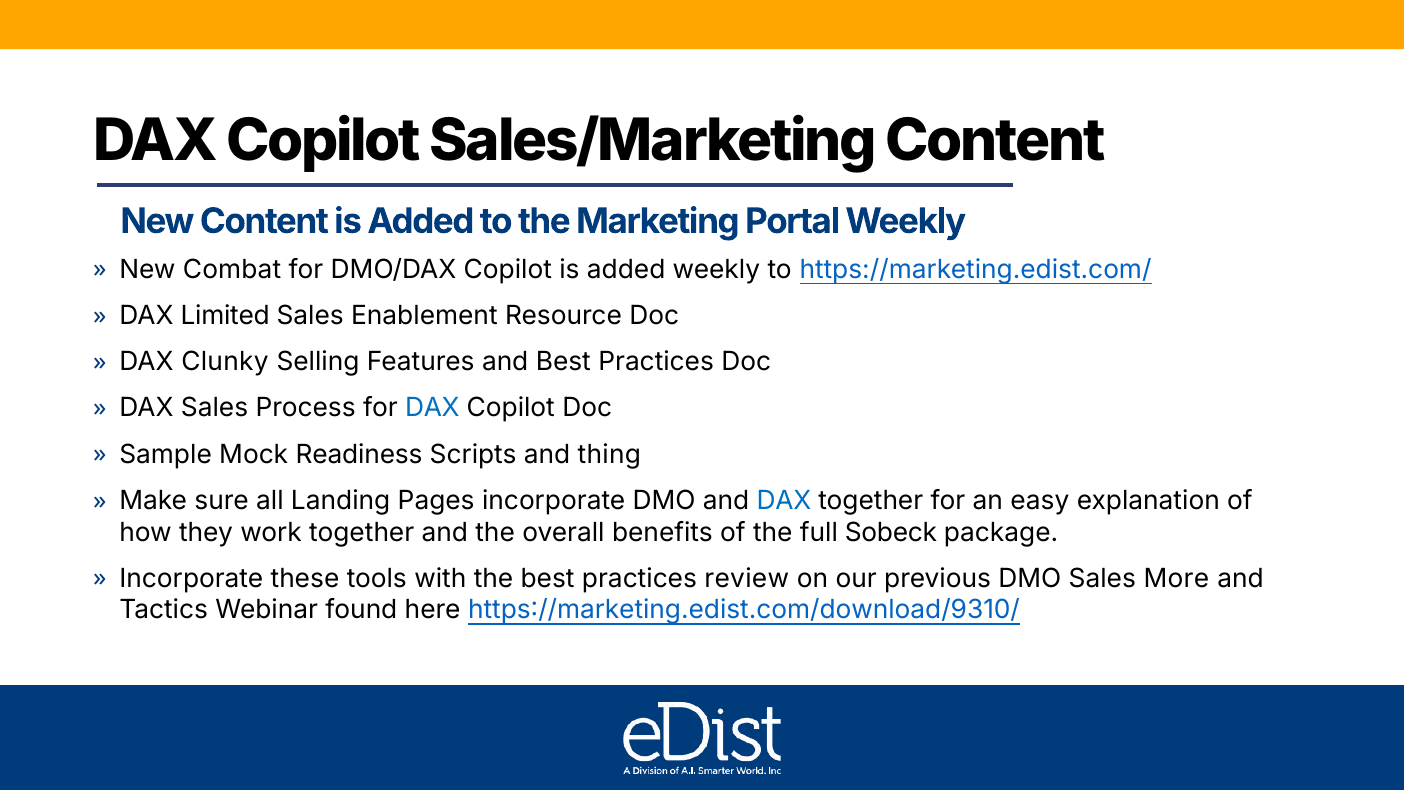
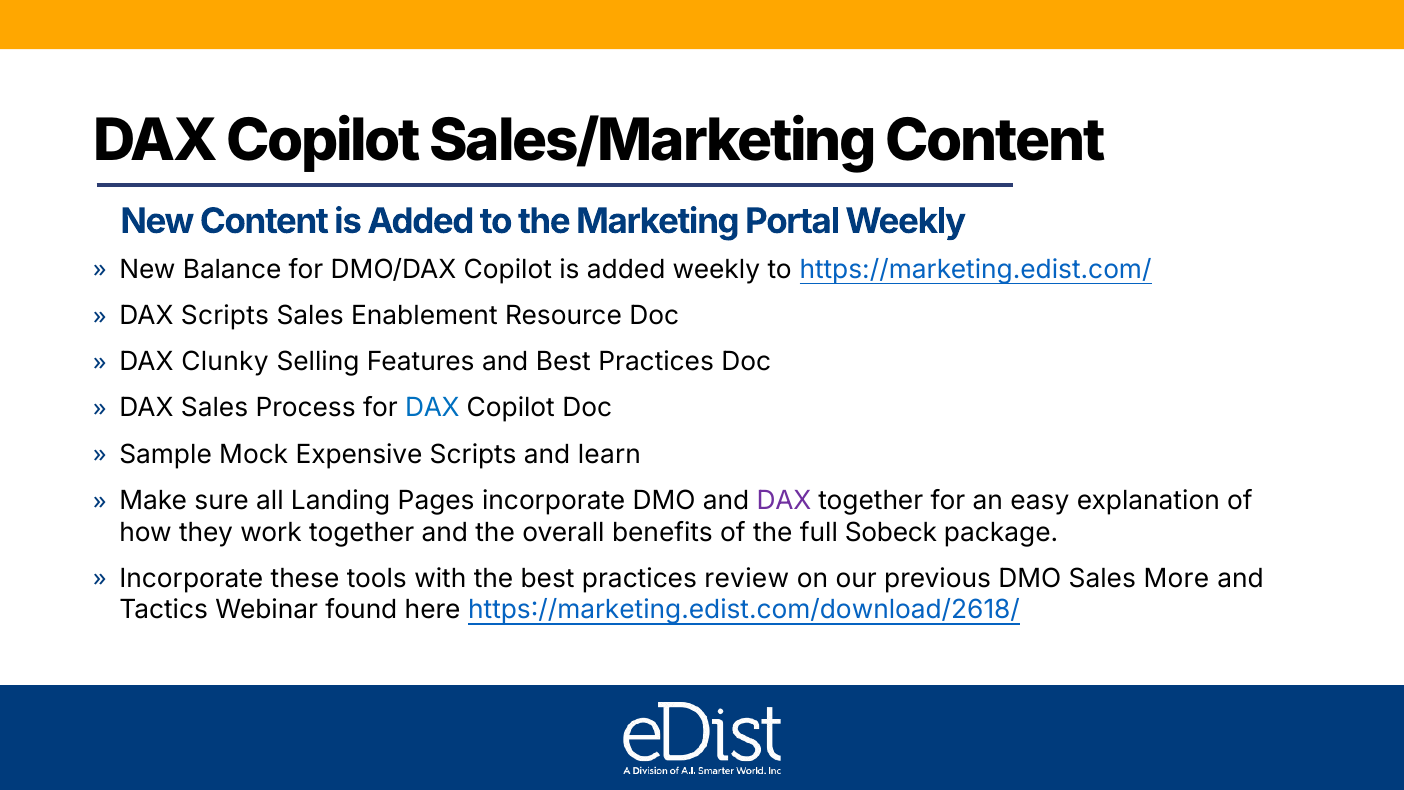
Combat: Combat -> Balance
DAX Limited: Limited -> Scripts
Readiness: Readiness -> Expensive
thing: thing -> learn
DAX at (784, 501) colour: blue -> purple
https://marketing.edist.com/download/9310/: https://marketing.edist.com/download/9310/ -> https://marketing.edist.com/download/2618/
